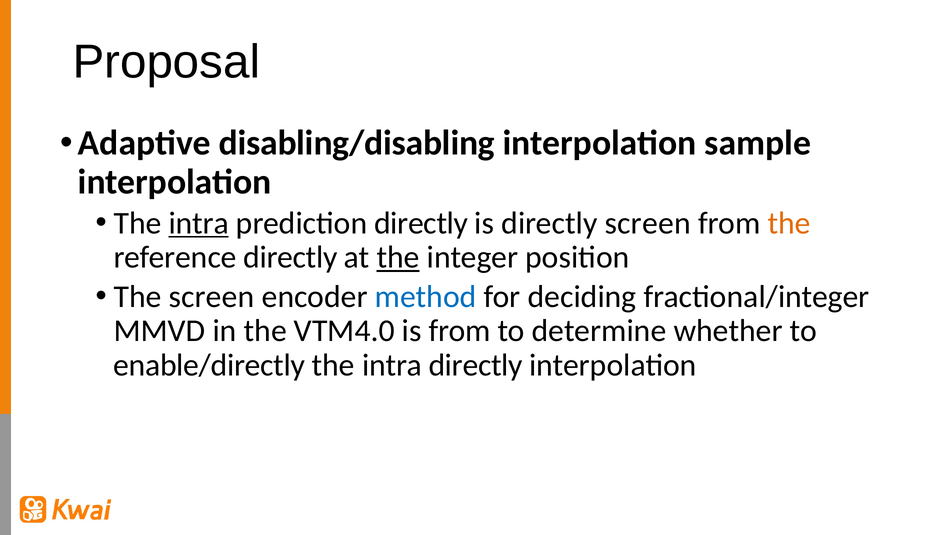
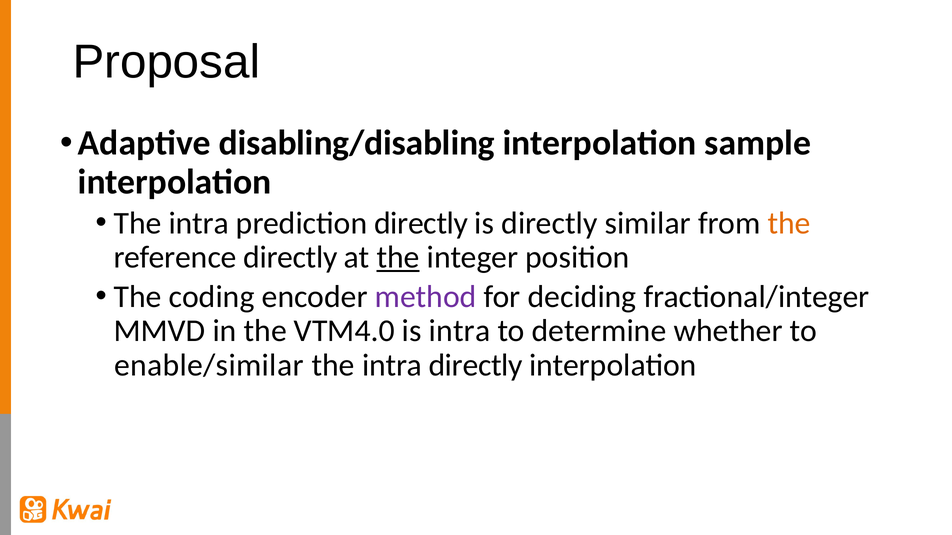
intra at (199, 223) underline: present -> none
directly screen: screen -> similar
The screen: screen -> coding
method colour: blue -> purple
is from: from -> intra
enable/directly: enable/directly -> enable/similar
